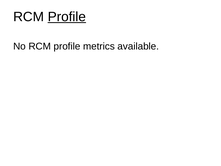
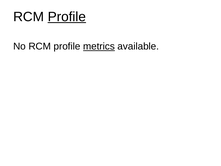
metrics underline: none -> present
